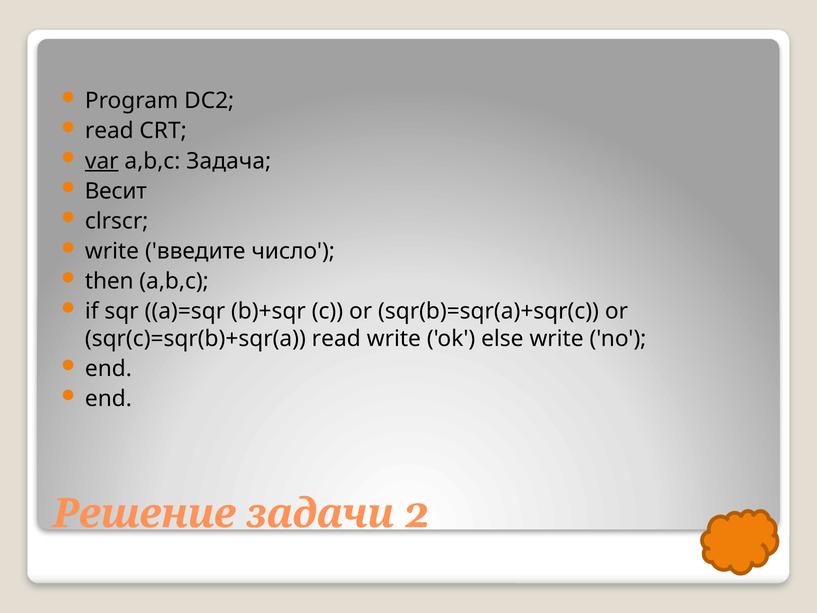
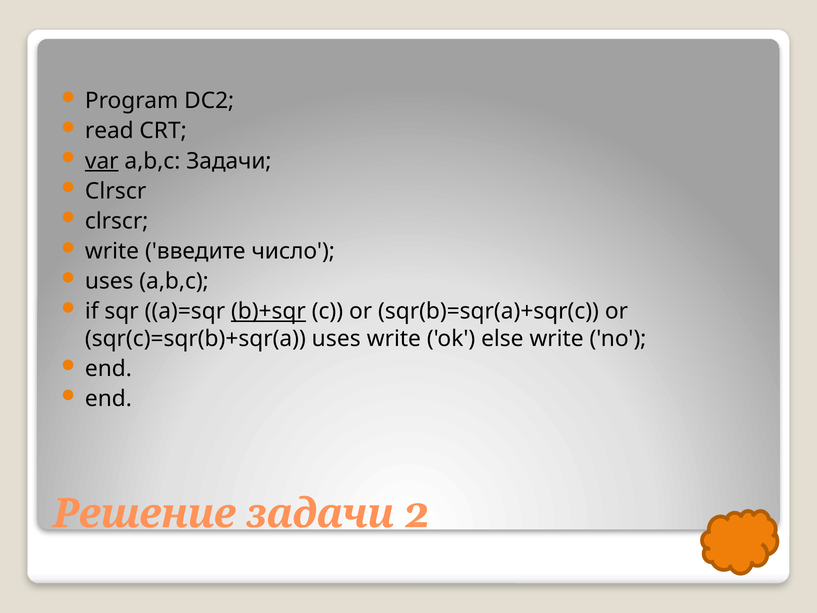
a,b,c Задача: Задача -> Задачи
Весит at (116, 191): Весит -> Clrscr
then at (109, 281): then -> uses
b)+sqr underline: none -> present
sqr(c)=sqr(b)+sqr(a read: read -> uses
